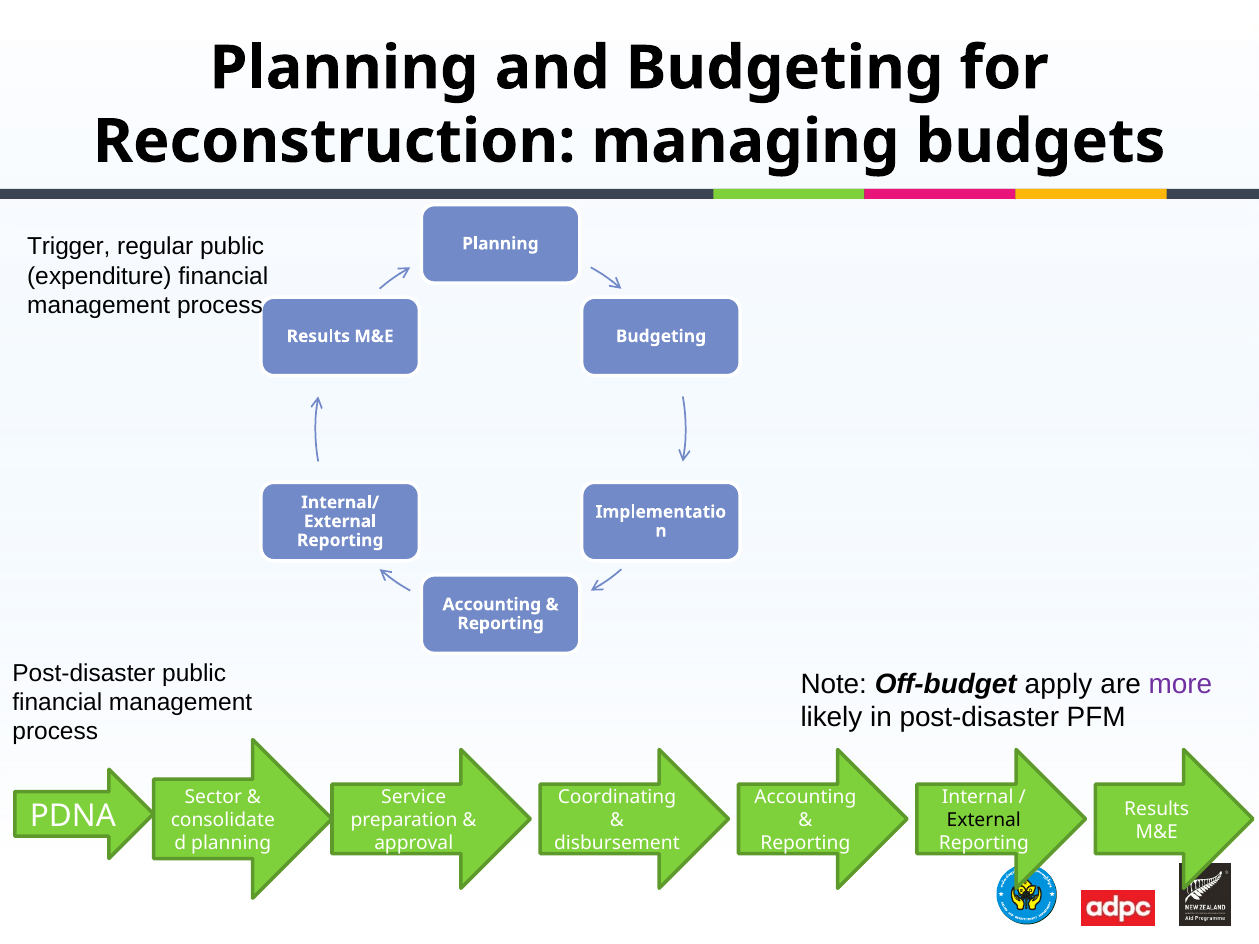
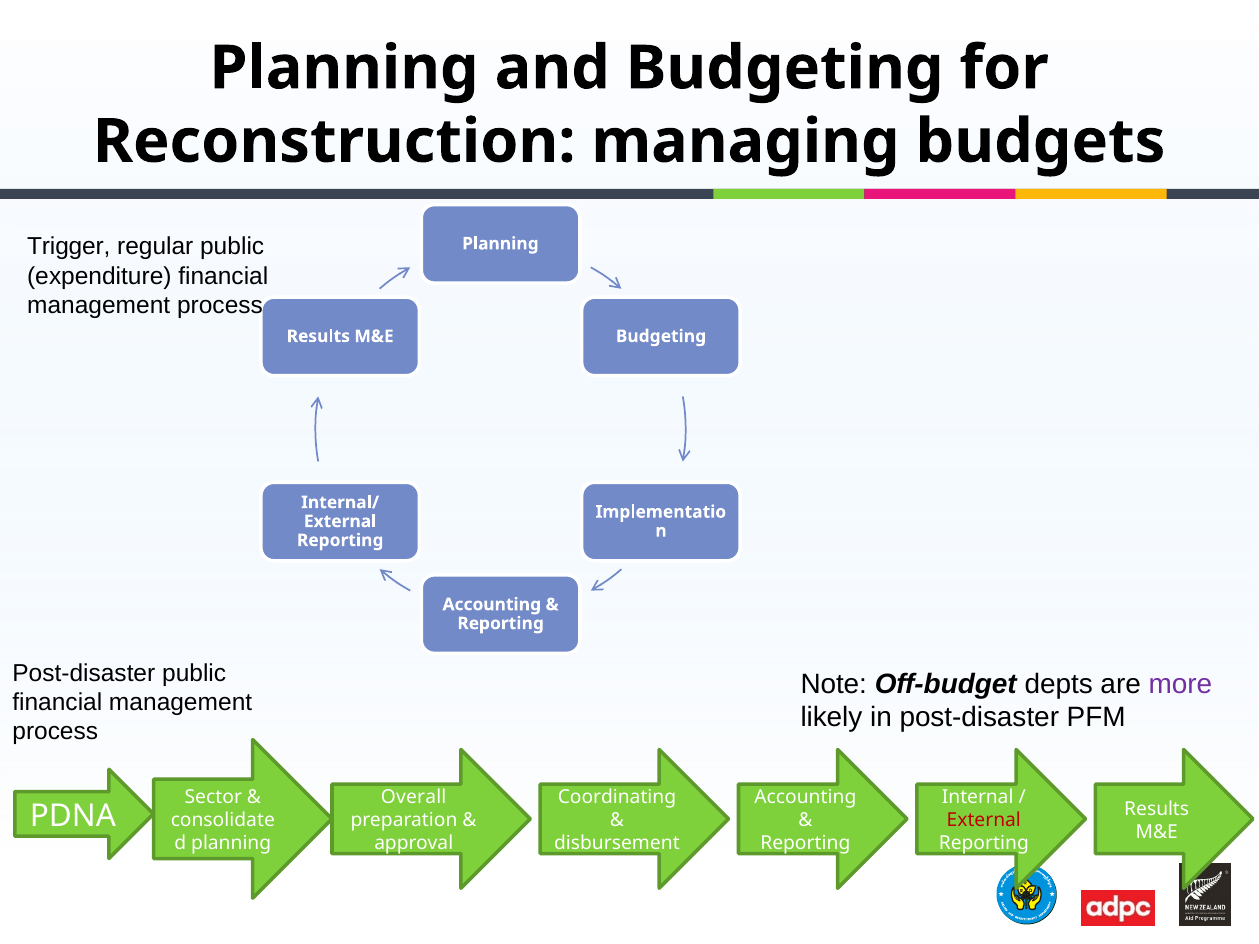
apply: apply -> depts
Service: Service -> Overall
External at (984, 820) colour: black -> red
